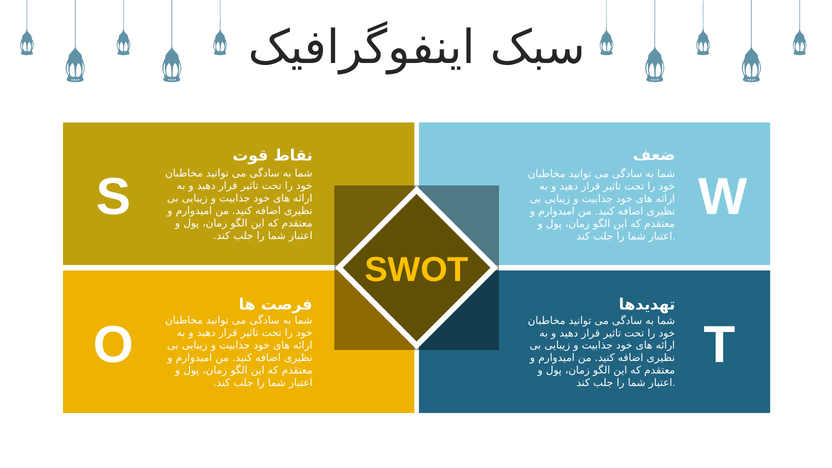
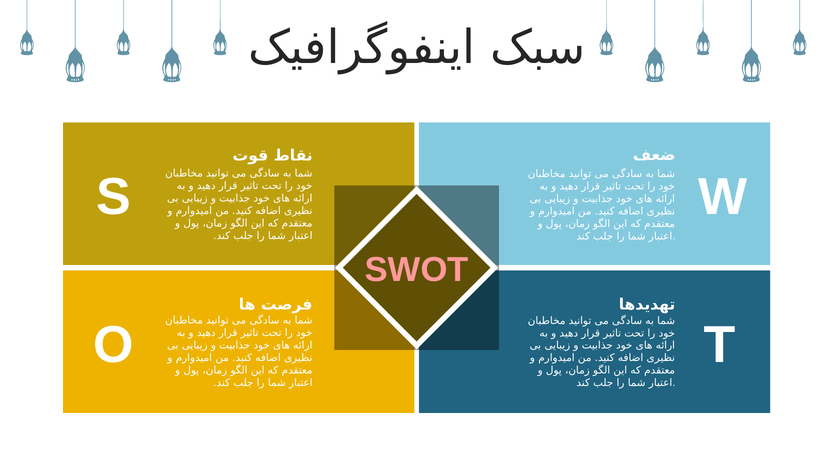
SWOT colour: yellow -> pink
